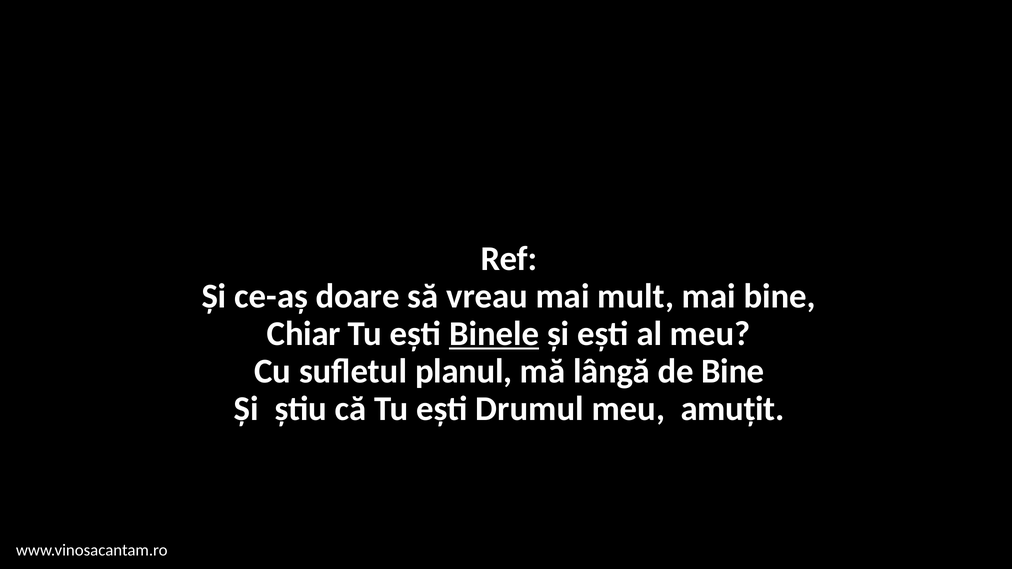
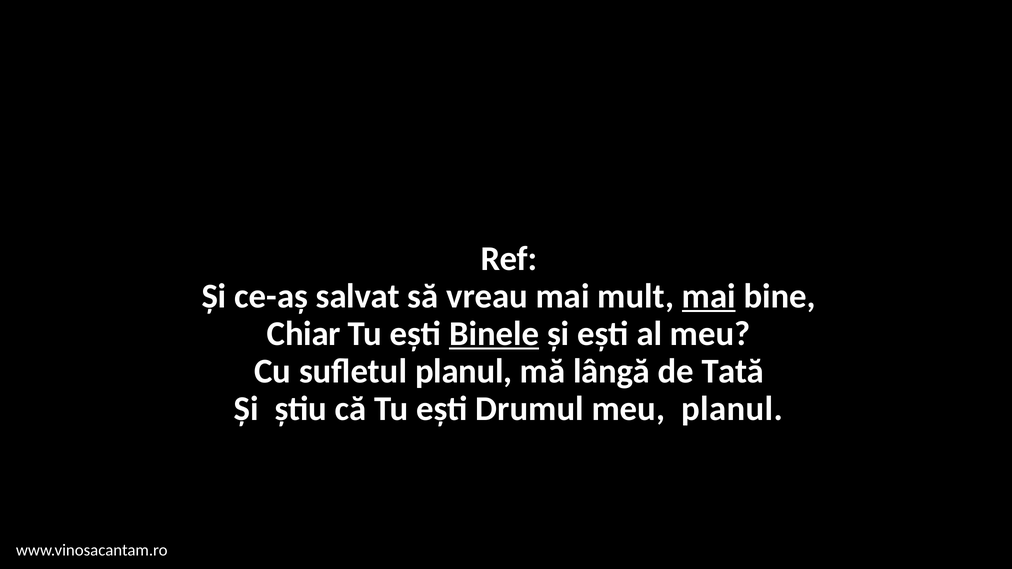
doare: doare -> salvat
mai at (709, 296) underline: none -> present
de Bine: Bine -> Tată
meu amuţit: amuţit -> planul
